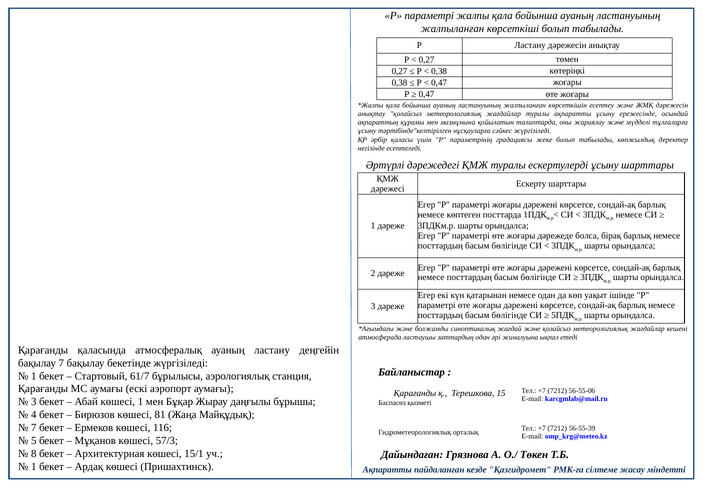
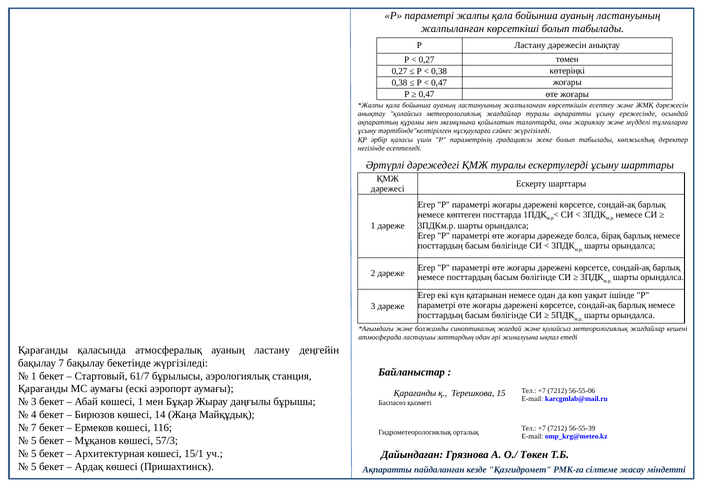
81: 81 -> 14
8 at (34, 454): 8 -> 5
1 at (34, 467): 1 -> 5
